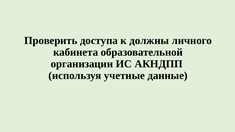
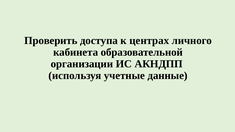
должны: должны -> центрах
